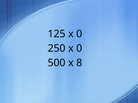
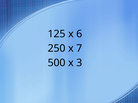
125 x 0: 0 -> 6
250 x 0: 0 -> 7
8: 8 -> 3
